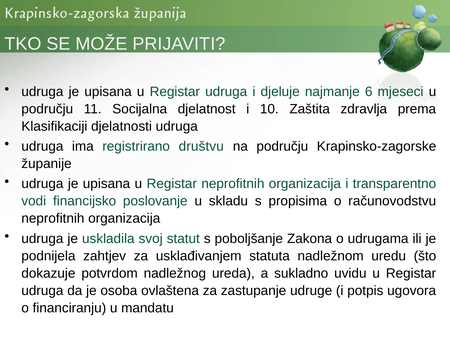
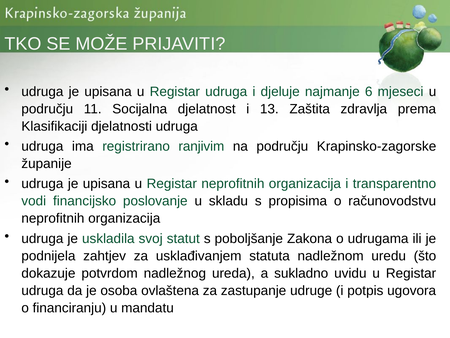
10: 10 -> 13
društvu: društvu -> ranjivim
